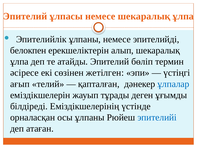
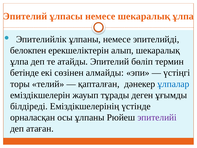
әсіресе: әсіресе -> бетінде
жетілген: жетілген -> алмайды
ағып: ағып -> торы
эпителийі colour: blue -> purple
